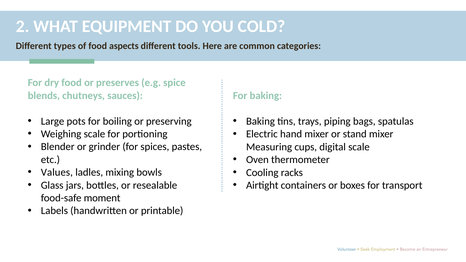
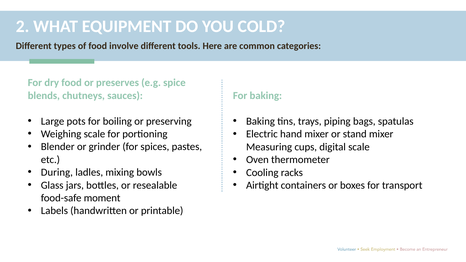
aspects: aspects -> involve
Values: Values -> During
